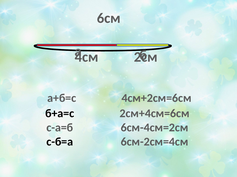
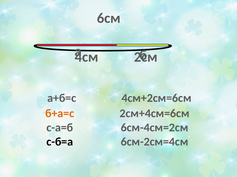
б+а=с colour: black -> orange
